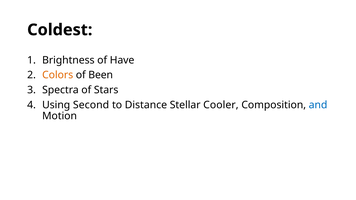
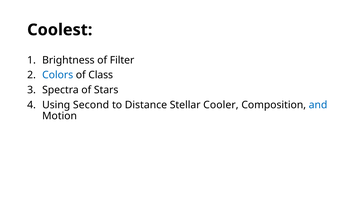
Coldest: Coldest -> Coolest
Have: Have -> Filter
Colors colour: orange -> blue
Been: Been -> Class
